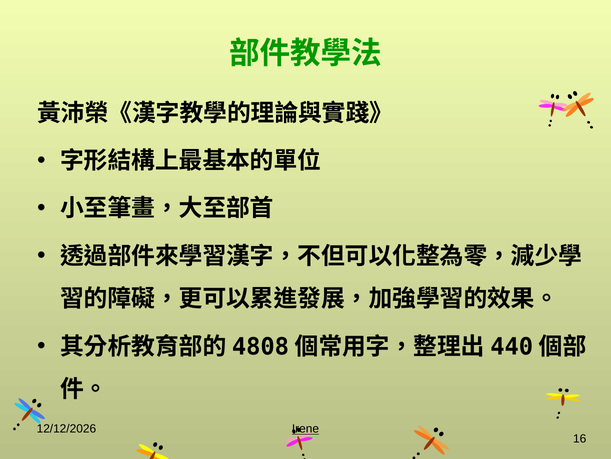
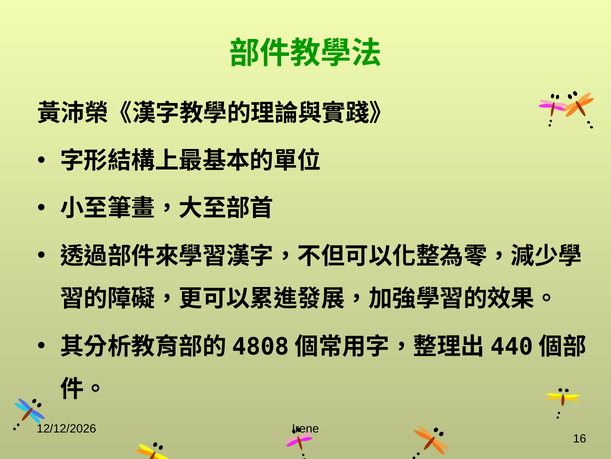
Irene underline: present -> none
